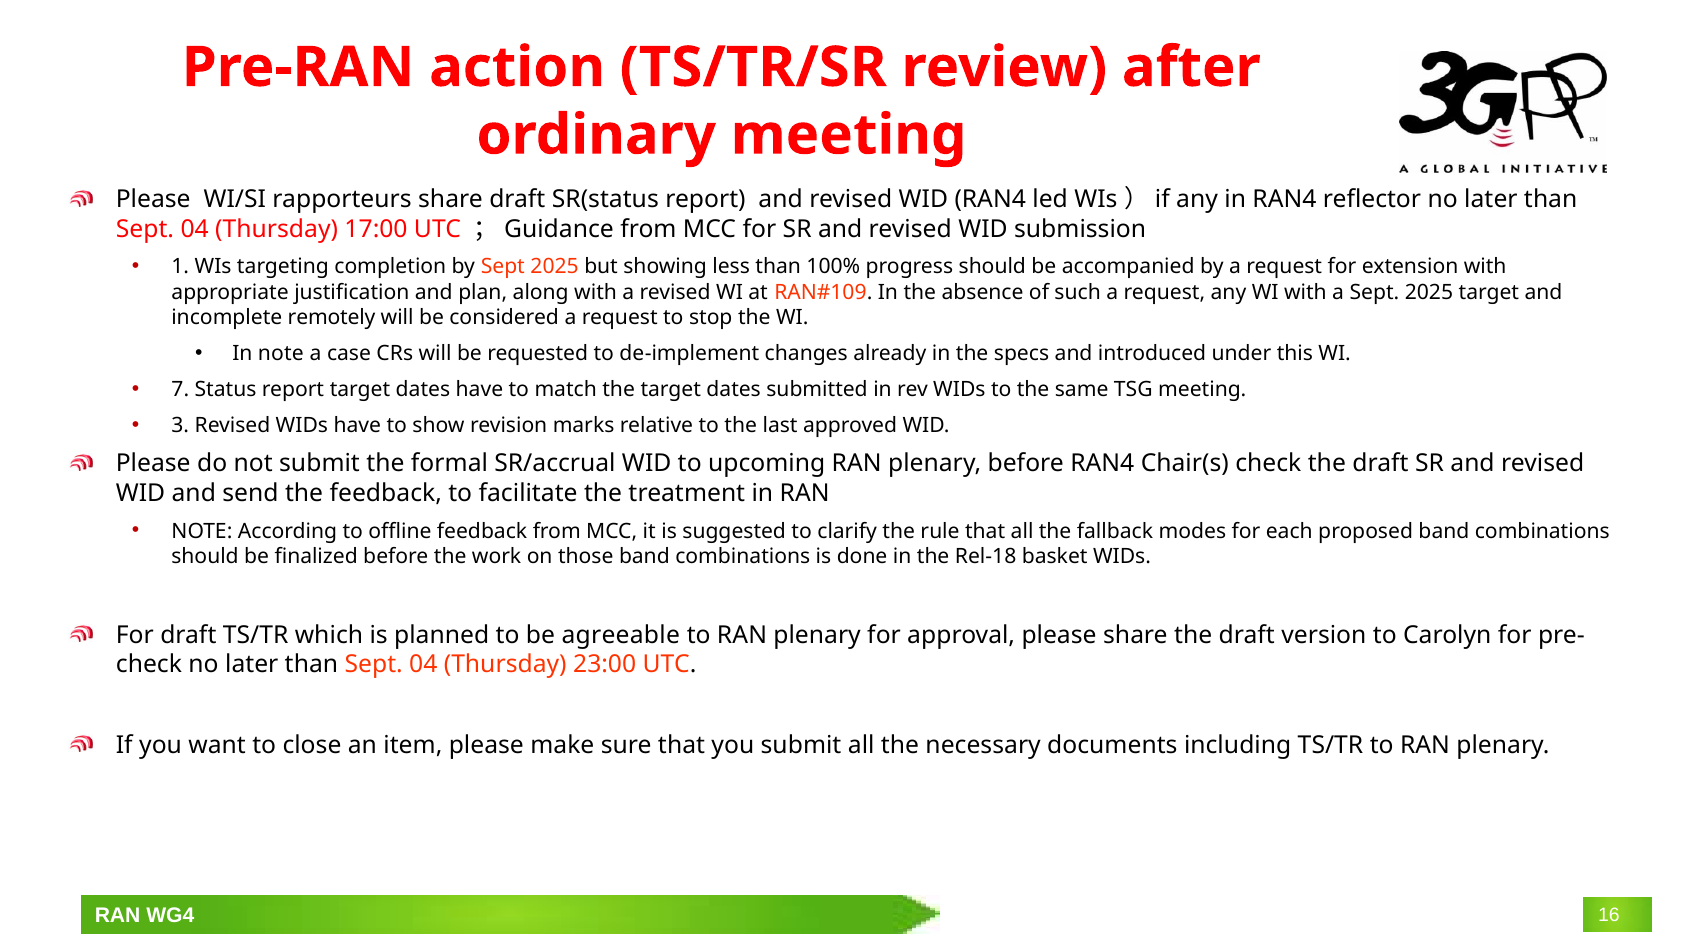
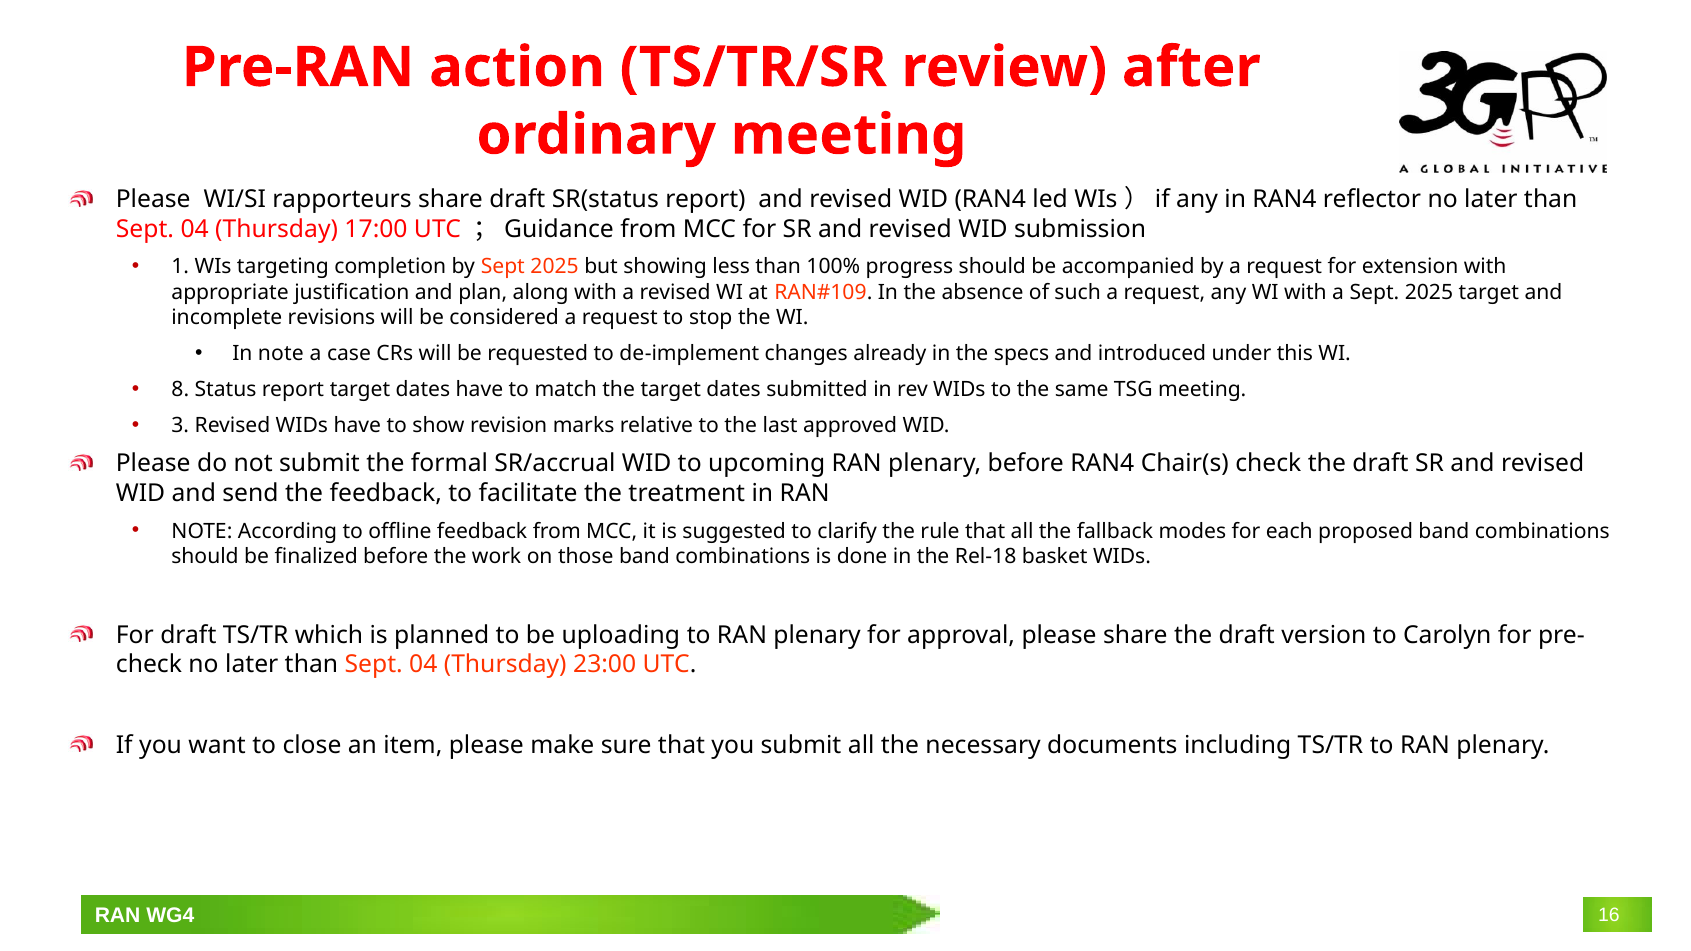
remotely: remotely -> revisions
7: 7 -> 8
agreeable: agreeable -> uploading
